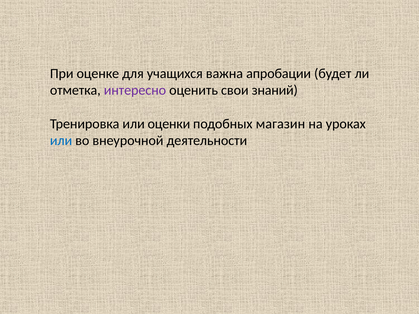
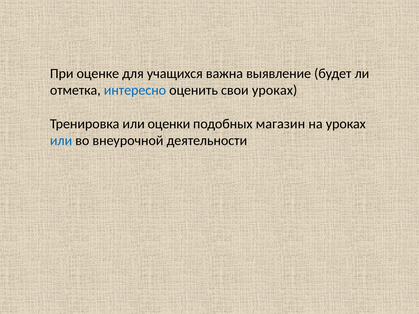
апробации: апробации -> выявление
интересно colour: purple -> blue
свои знаний: знаний -> уроках
